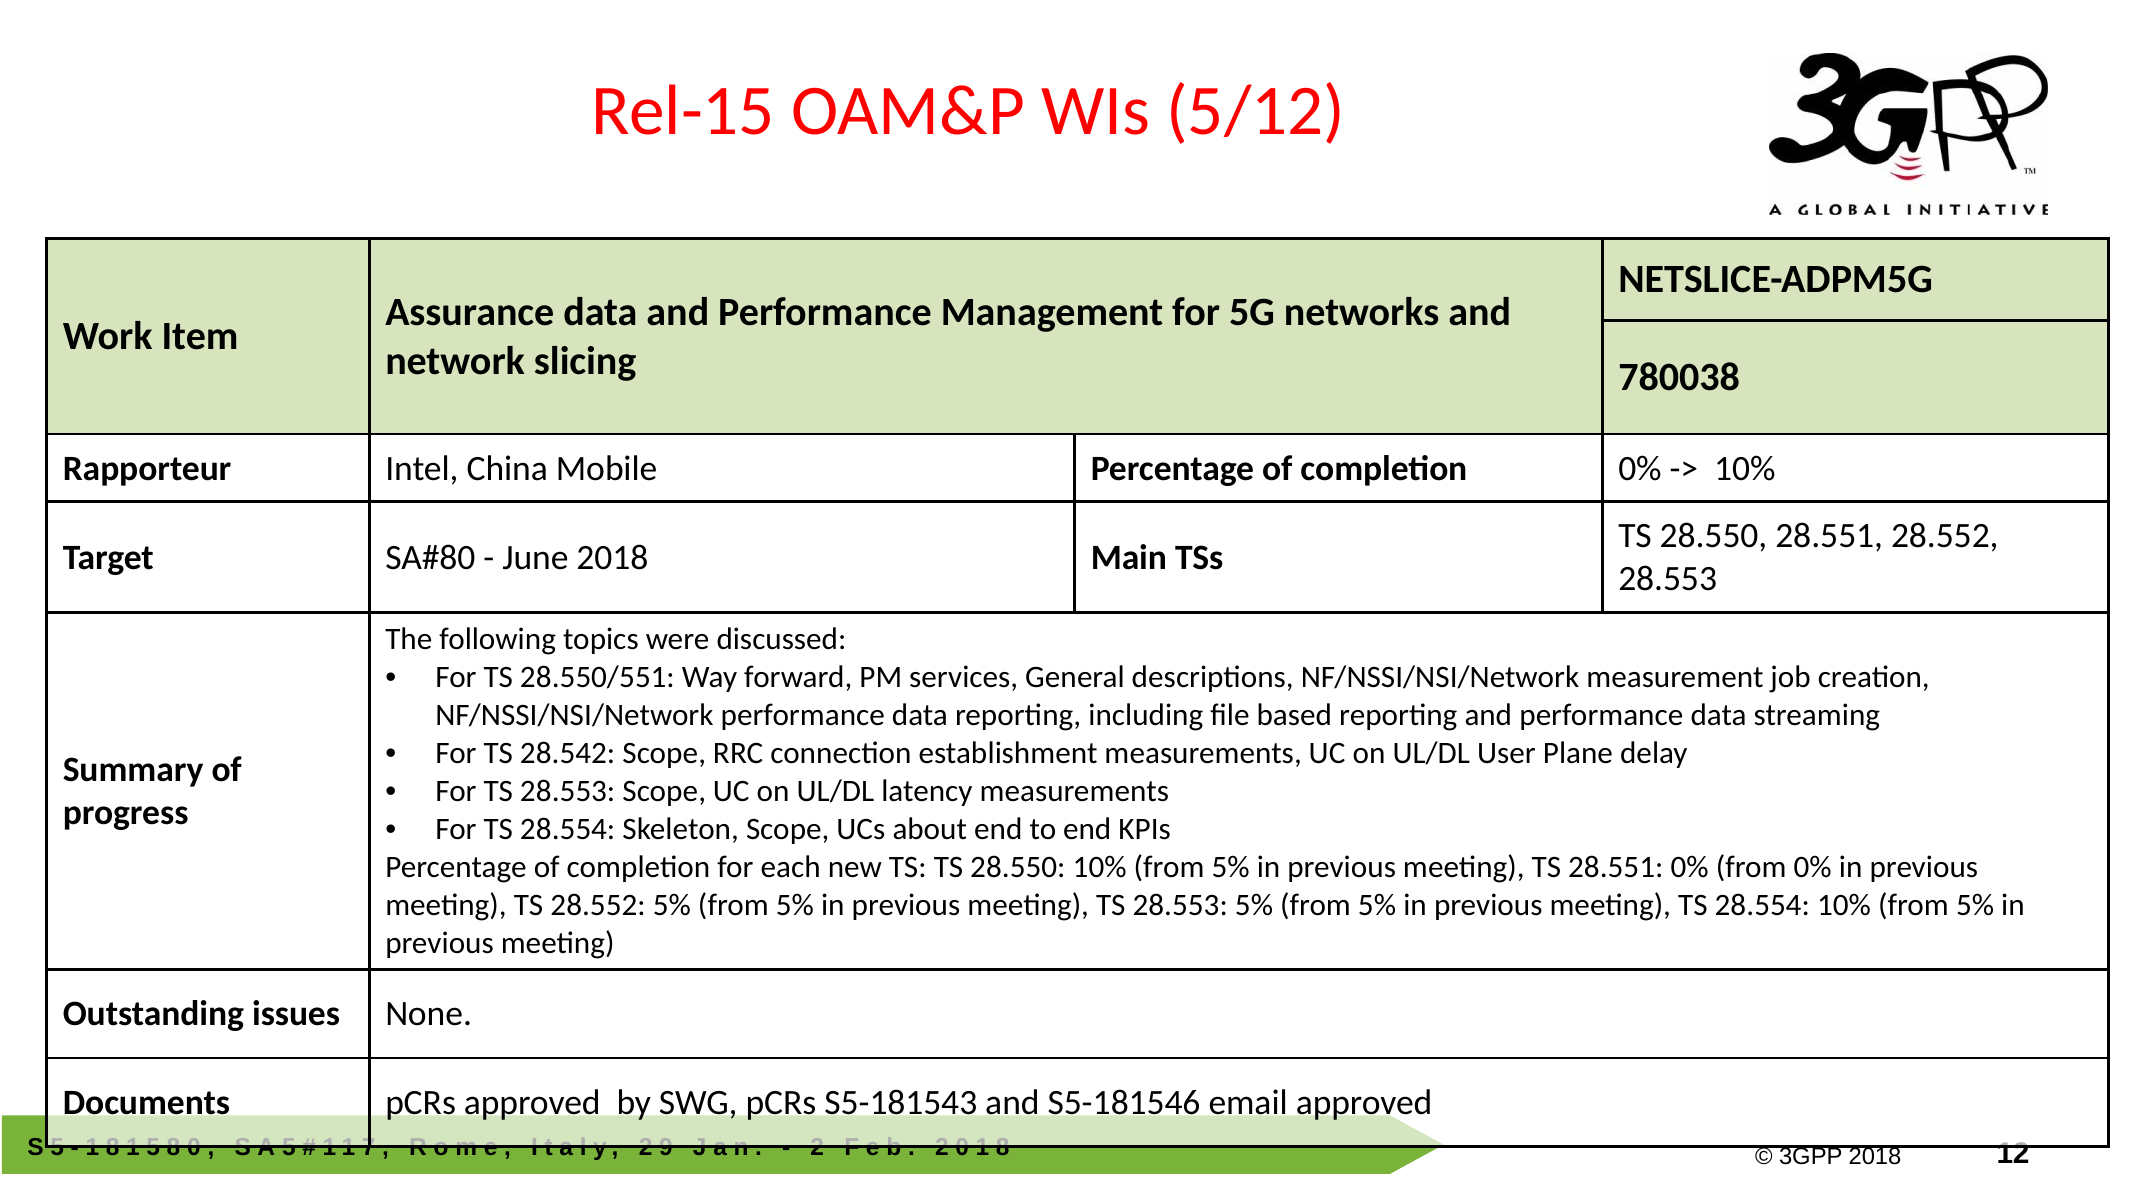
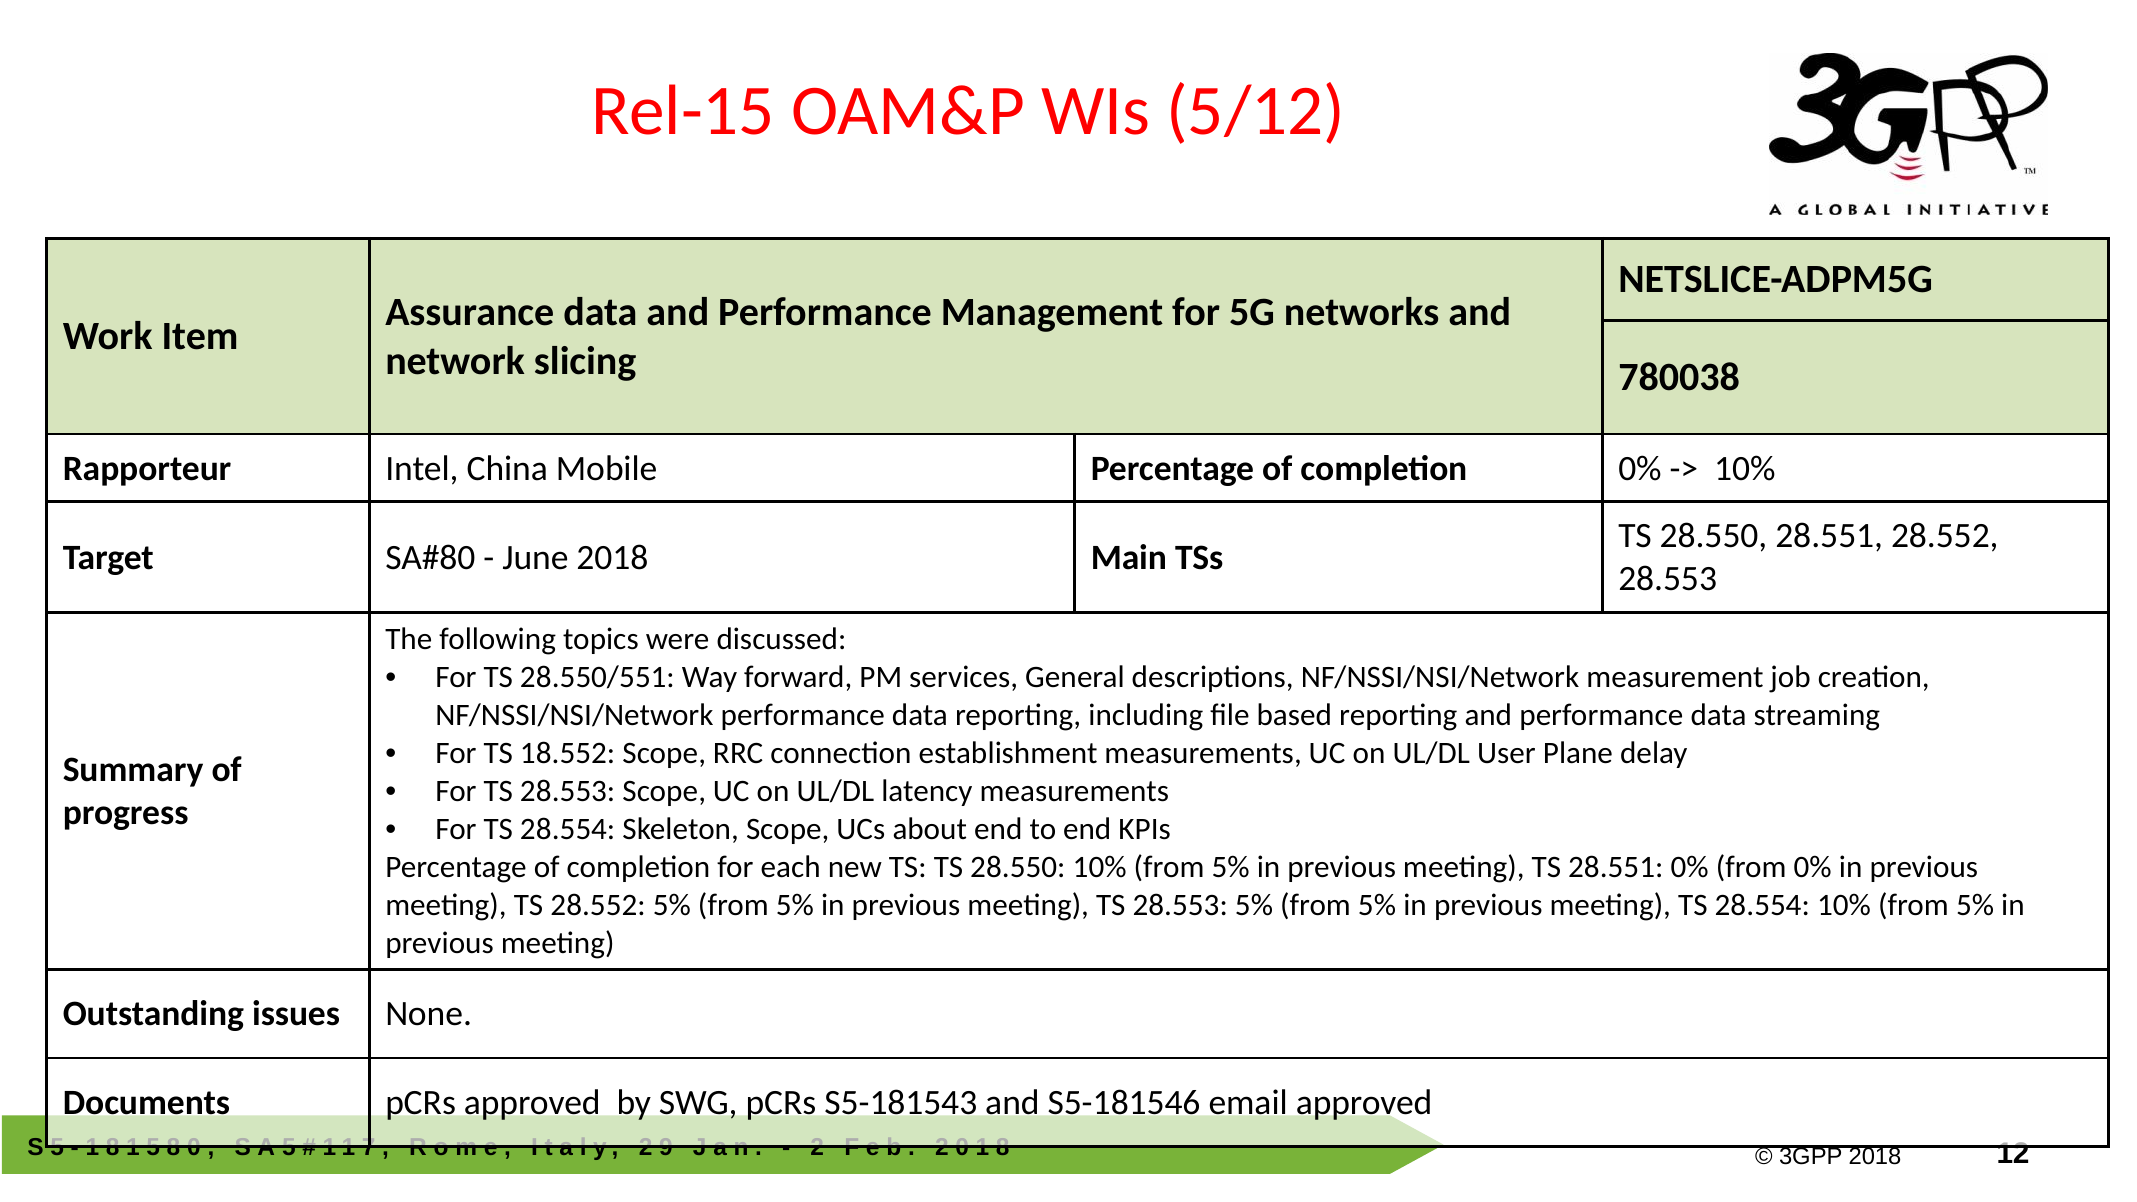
28.542: 28.542 -> 18.552
